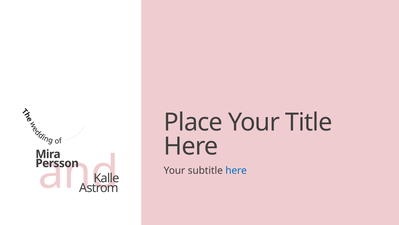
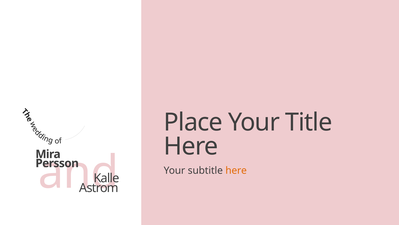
here at (236, 170) colour: blue -> orange
